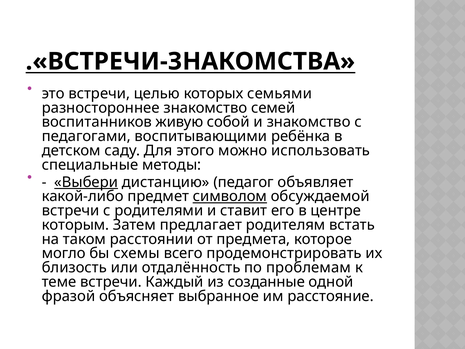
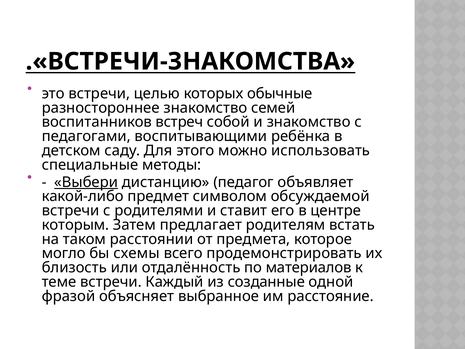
семьями: семьями -> обычные
живую: живую -> встреч
символом underline: present -> none
проблемам: проблемам -> материалов
